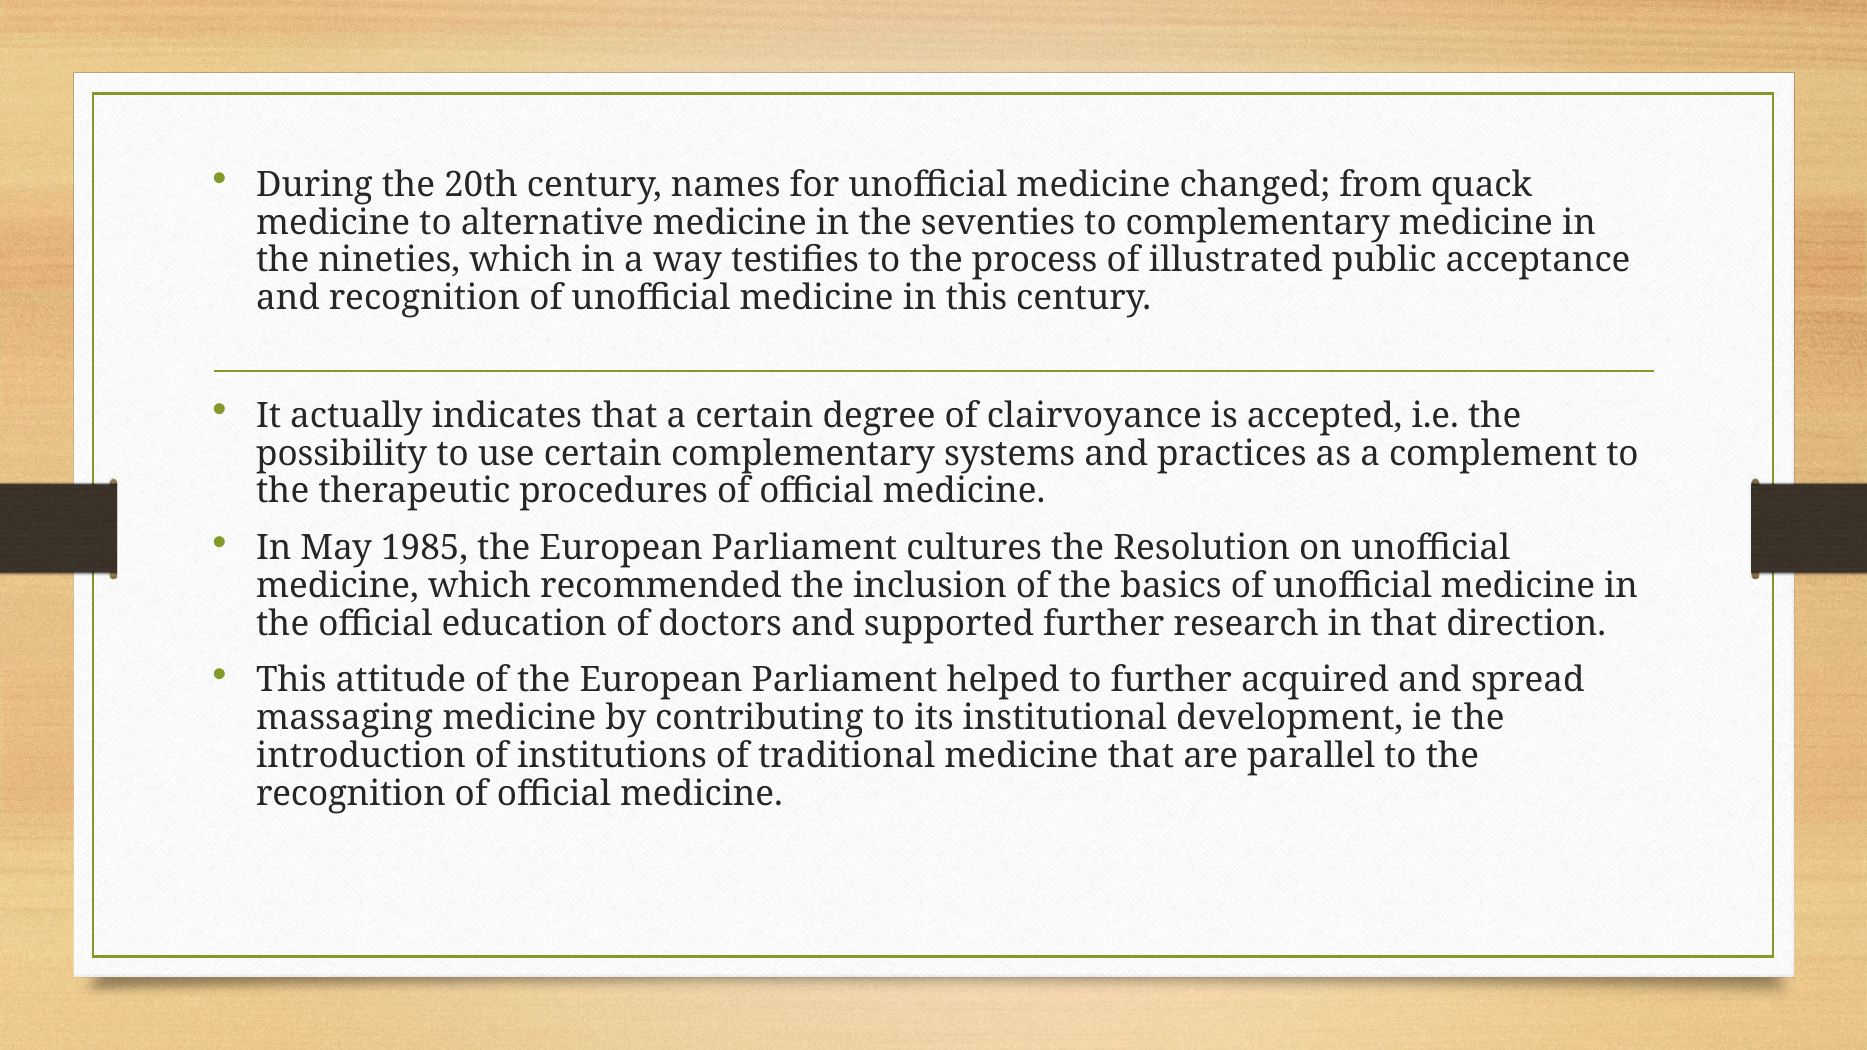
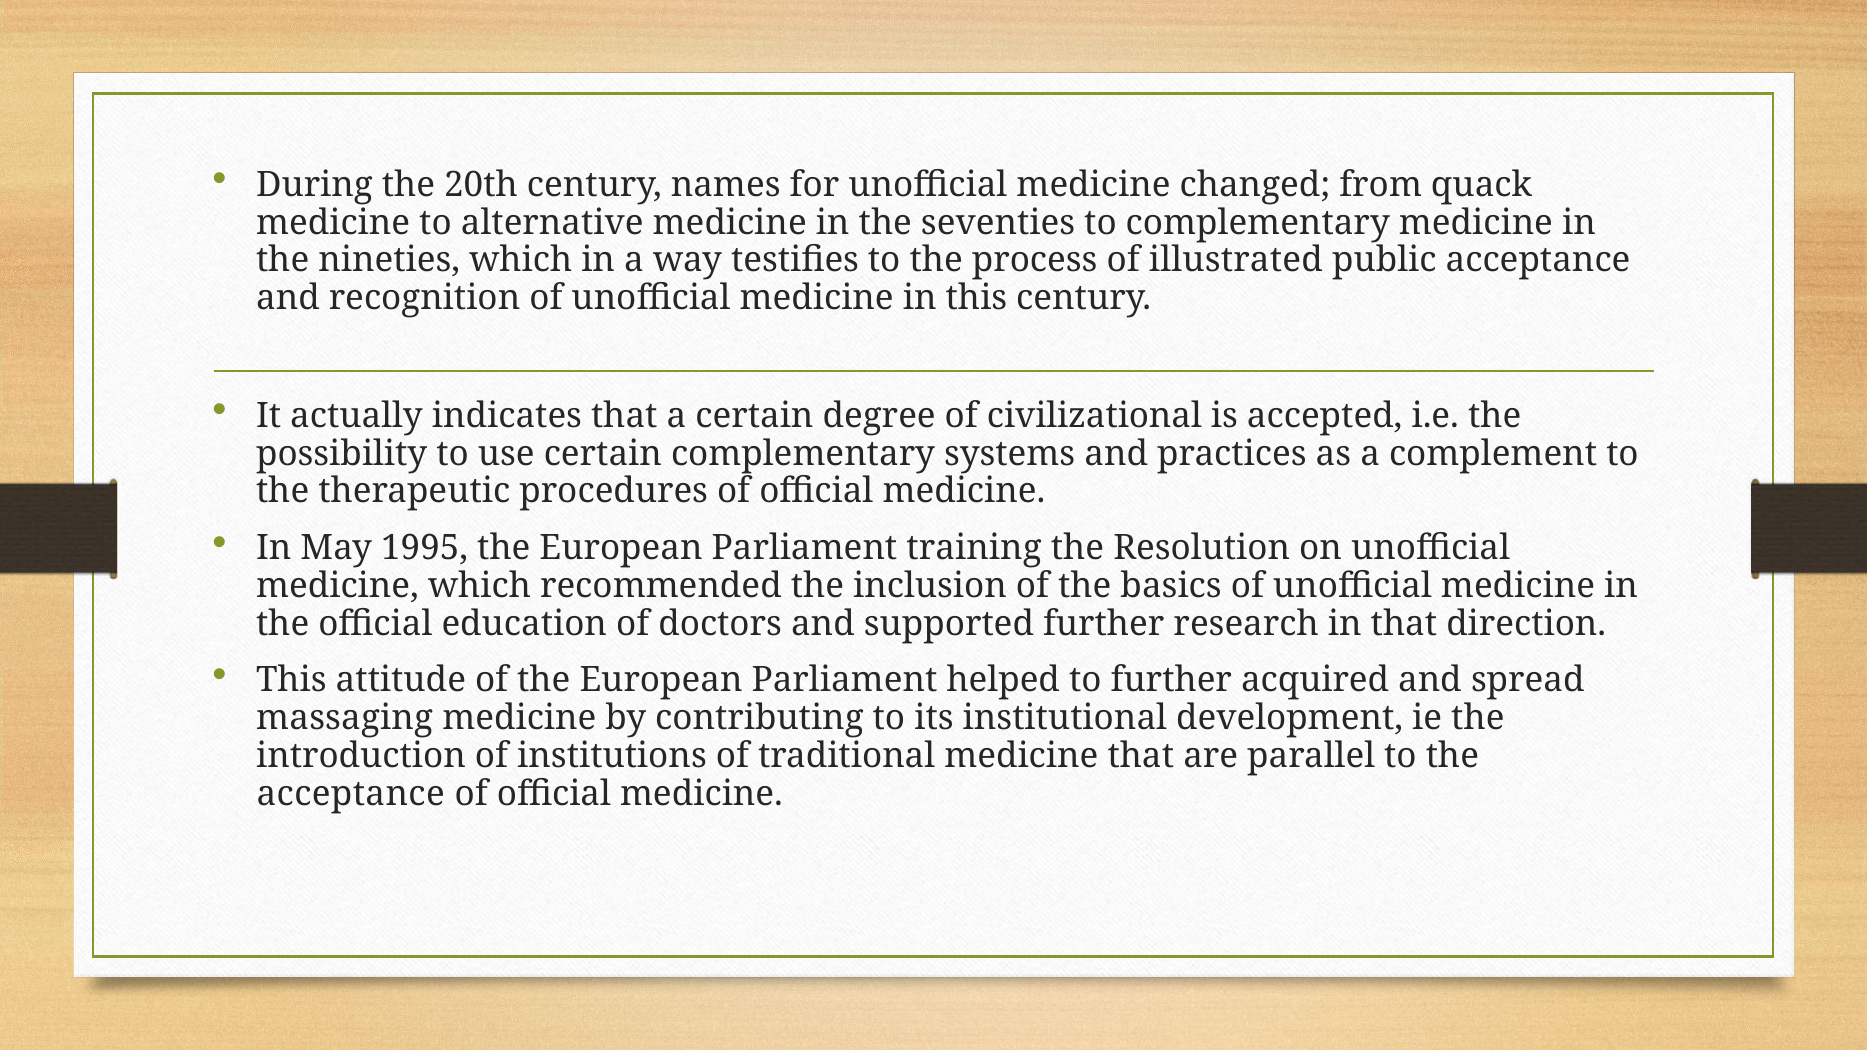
clairvoyance: clairvoyance -> civilizational
1985: 1985 -> 1995
cultures: cultures -> training
recognition at (351, 794): recognition -> acceptance
